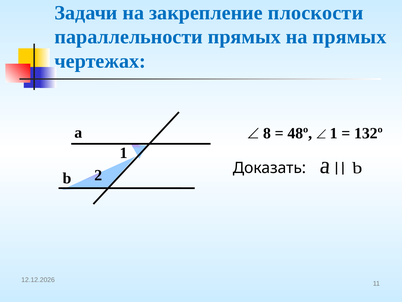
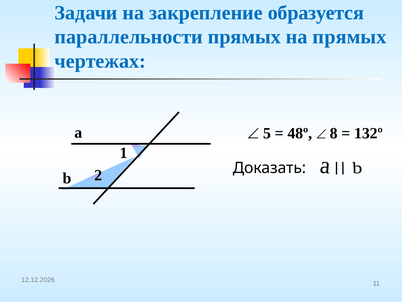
плоскости: плоскости -> образуется
8: 8 -> 5
1 at (334, 133): 1 -> 8
